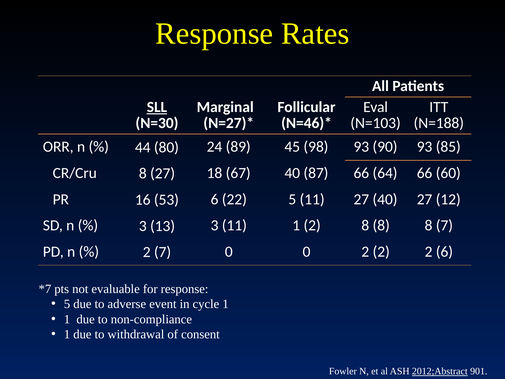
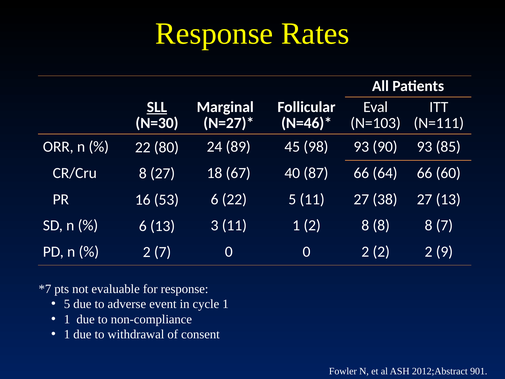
N=188: N=188 -> N=111
44 at (143, 147): 44 -> 22
27 40: 40 -> 38
27 12: 12 -> 13
3 at (143, 226): 3 -> 6
2 6: 6 -> 9
2012;Abstract underline: present -> none
